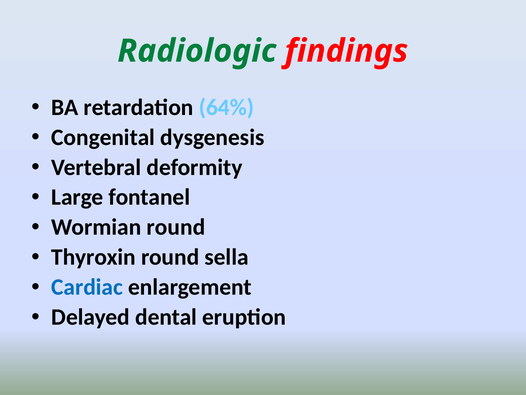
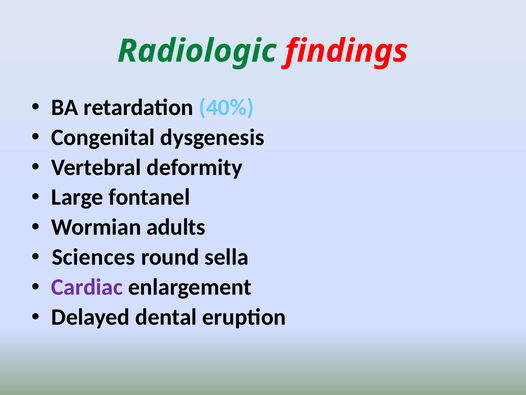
64%: 64% -> 40%
Wormian round: round -> adults
Thyroxin: Thyroxin -> Sciences
Cardiac colour: blue -> purple
